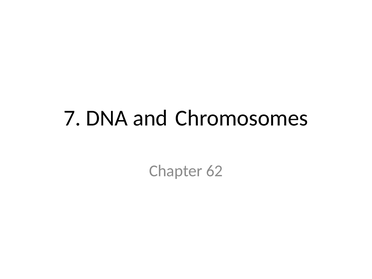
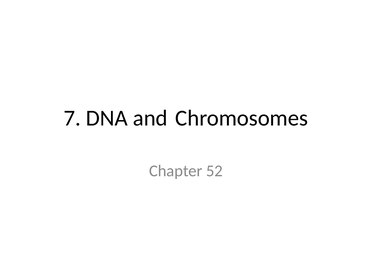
62: 62 -> 52
